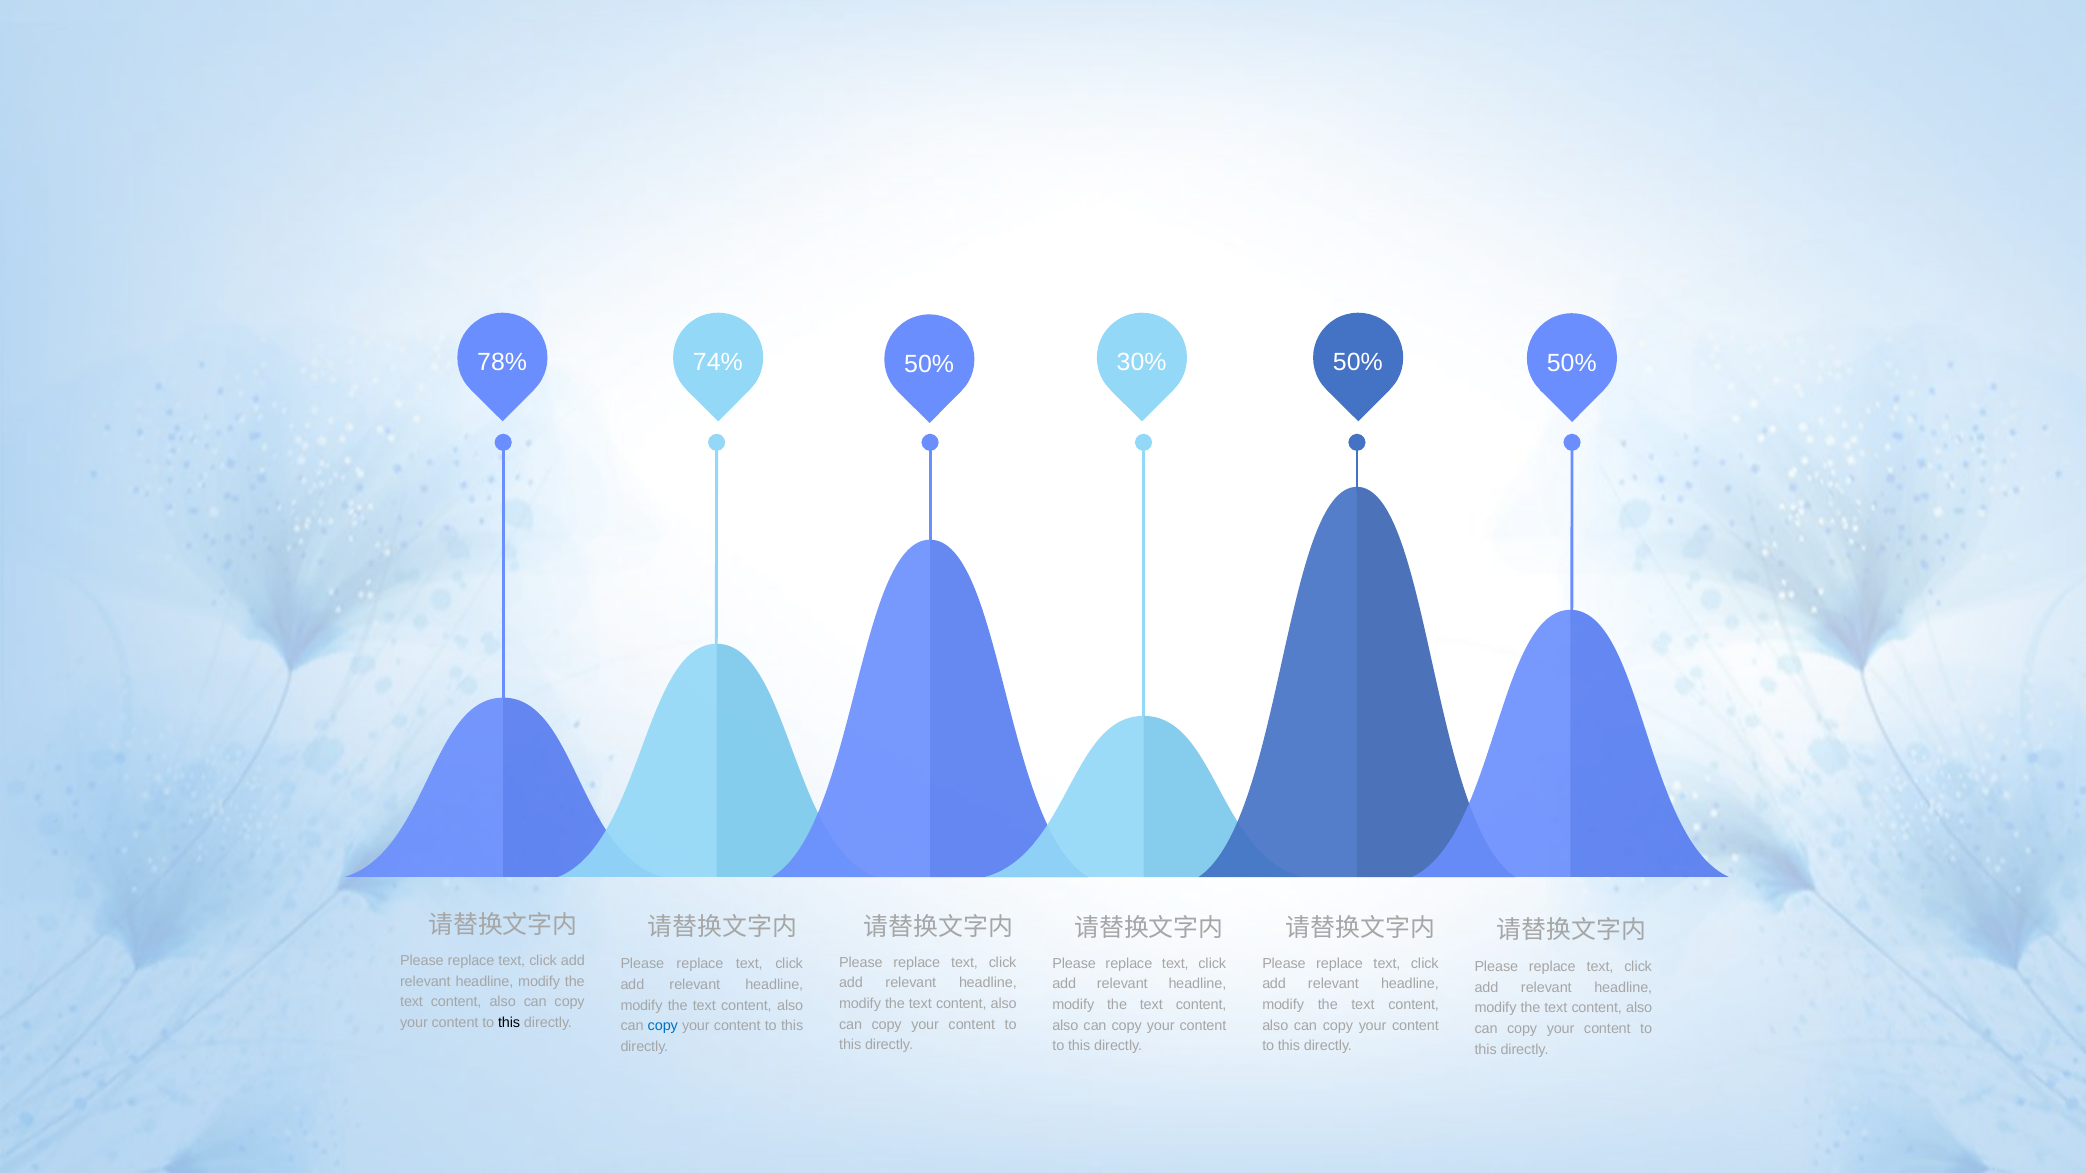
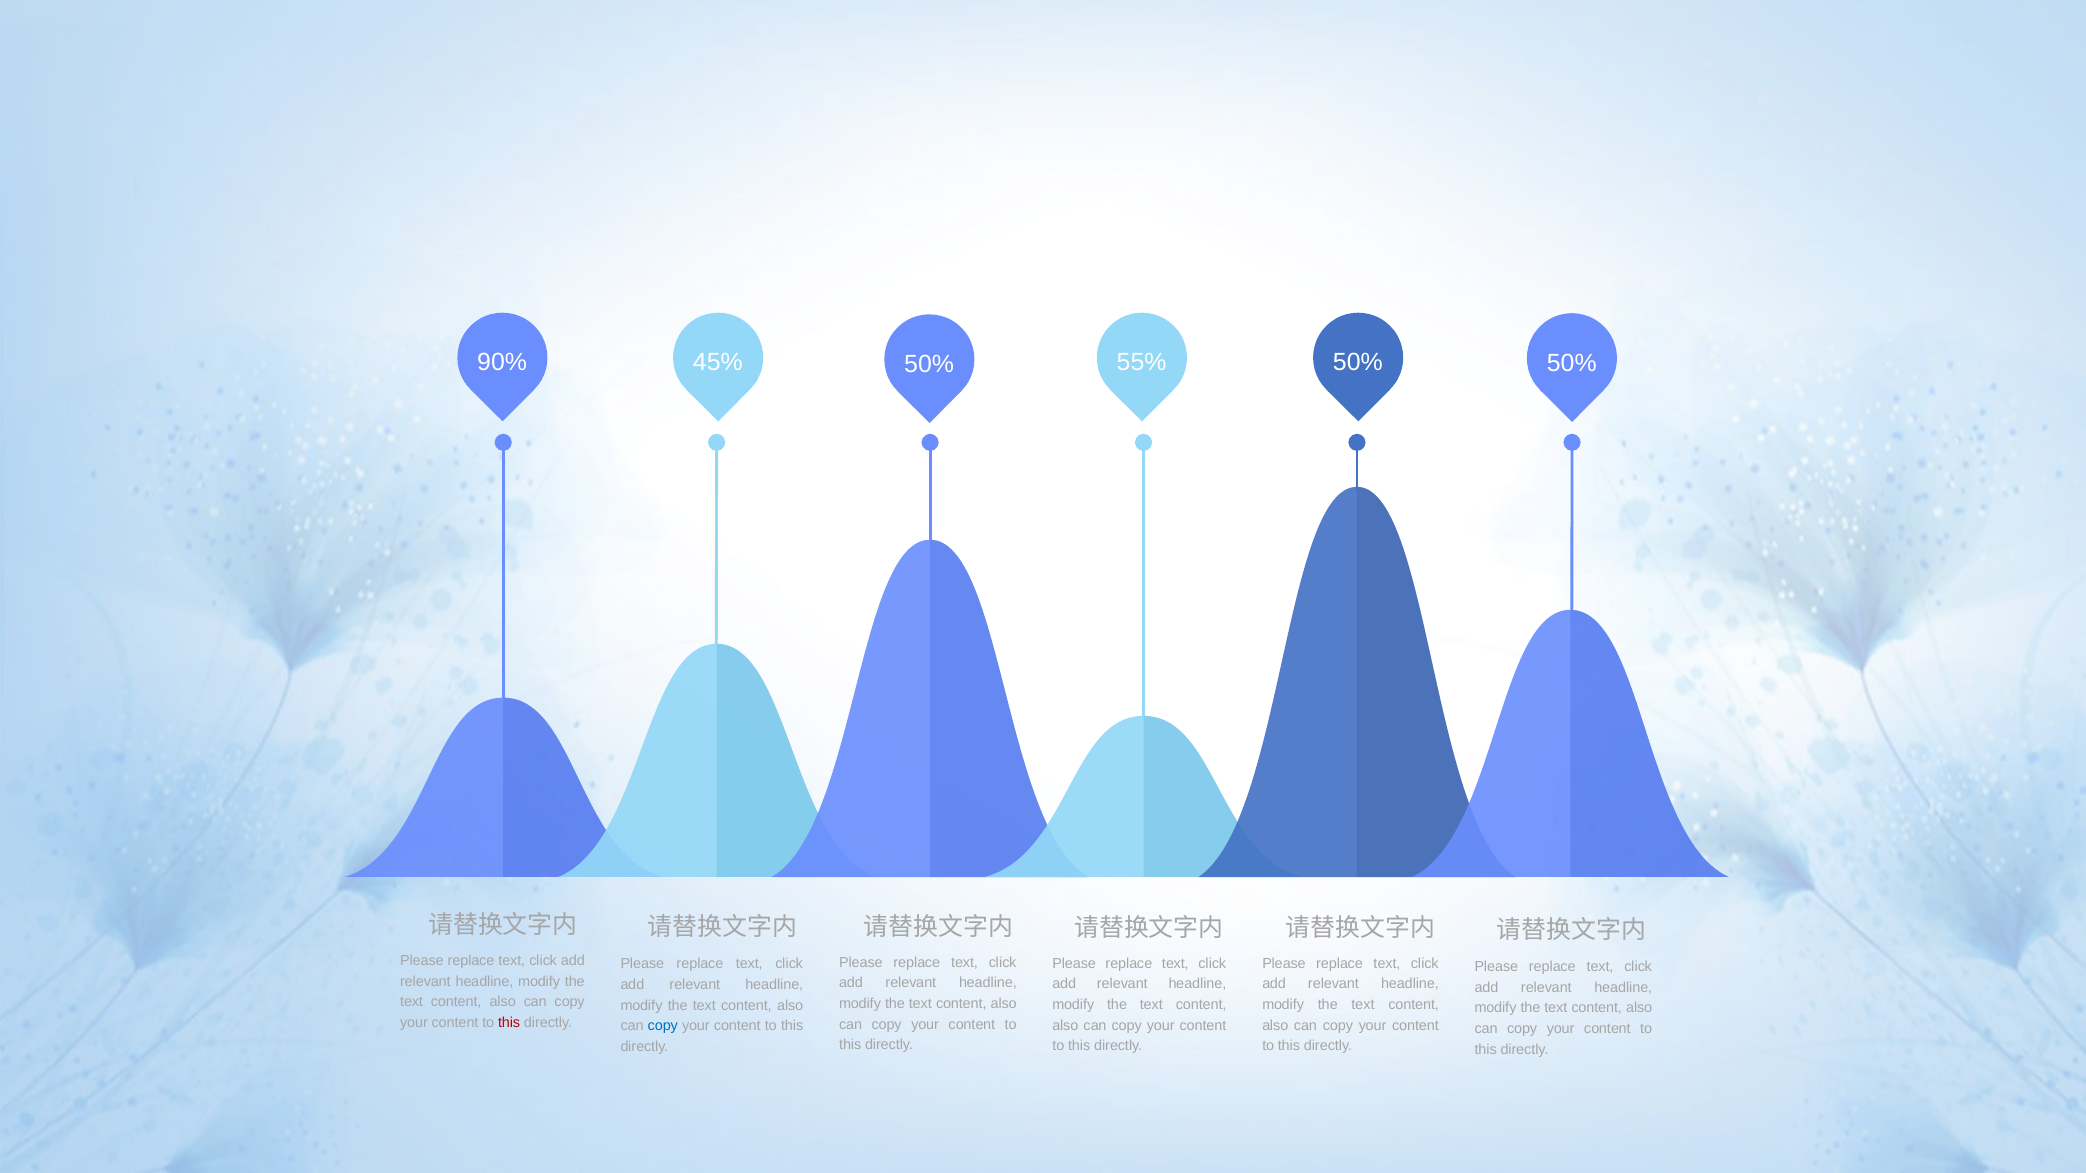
78%: 78% -> 90%
74%: 74% -> 45%
30%: 30% -> 55%
this at (509, 1023) colour: black -> red
